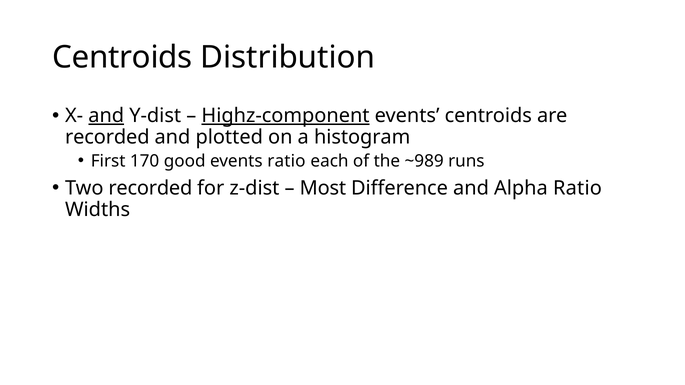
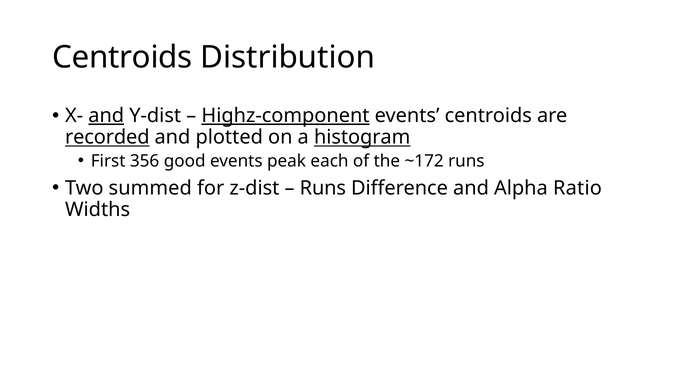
recorded at (107, 137) underline: none -> present
histogram underline: none -> present
170: 170 -> 356
events ratio: ratio -> peak
~989: ~989 -> ~172
Two recorded: recorded -> summed
Most at (323, 188): Most -> Runs
